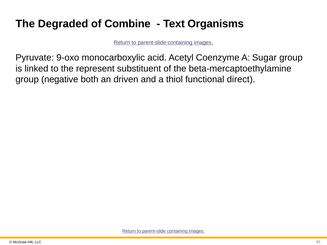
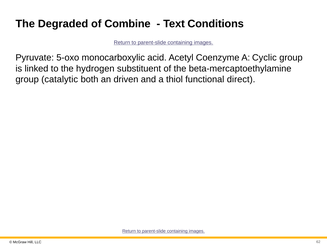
Organisms: Organisms -> Conditions
9-oxo: 9-oxo -> 5-oxo
Sugar: Sugar -> Cyclic
represent: represent -> hydrogen
negative: negative -> catalytic
